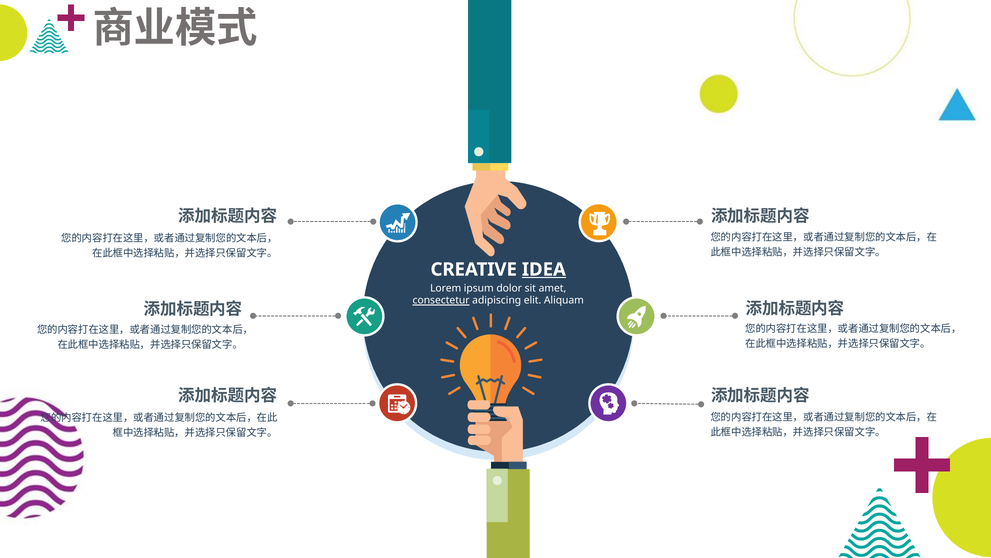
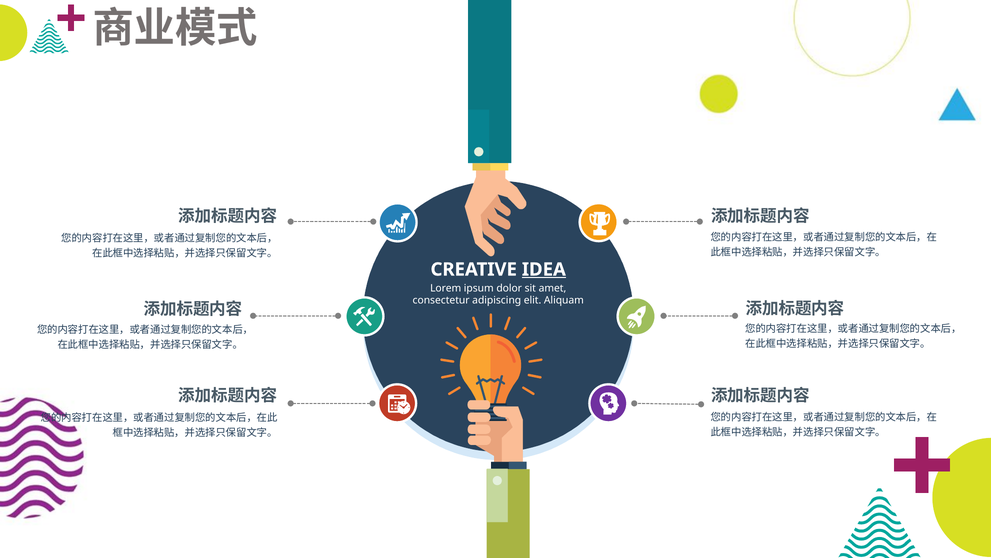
consectetur underline: present -> none
